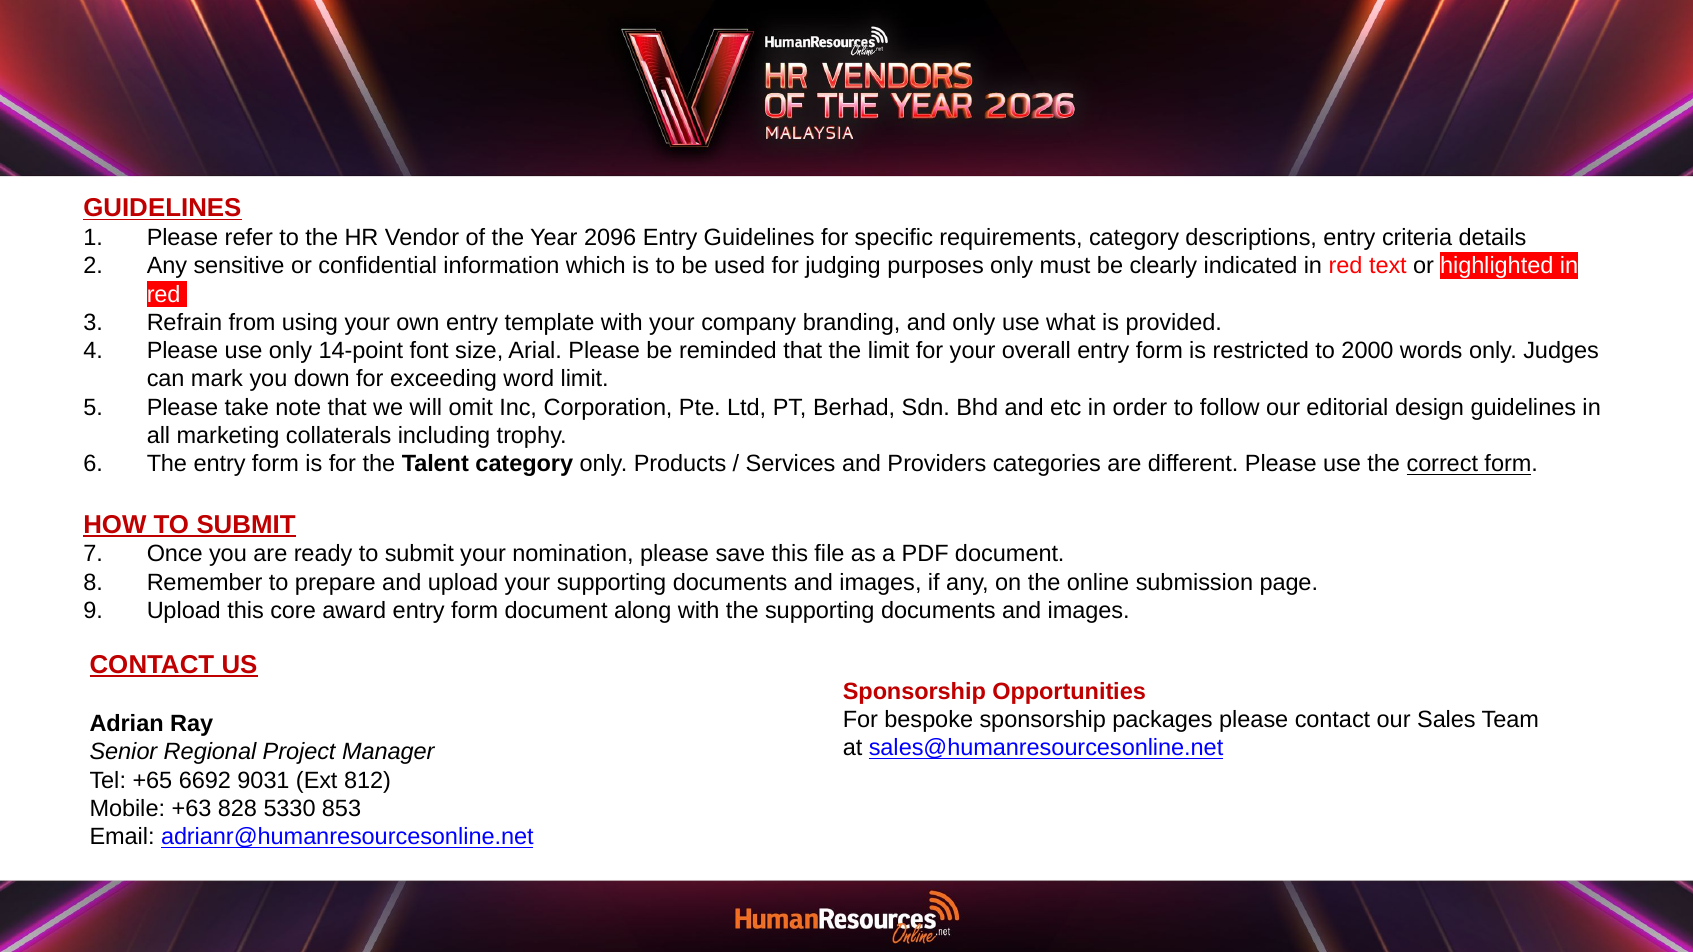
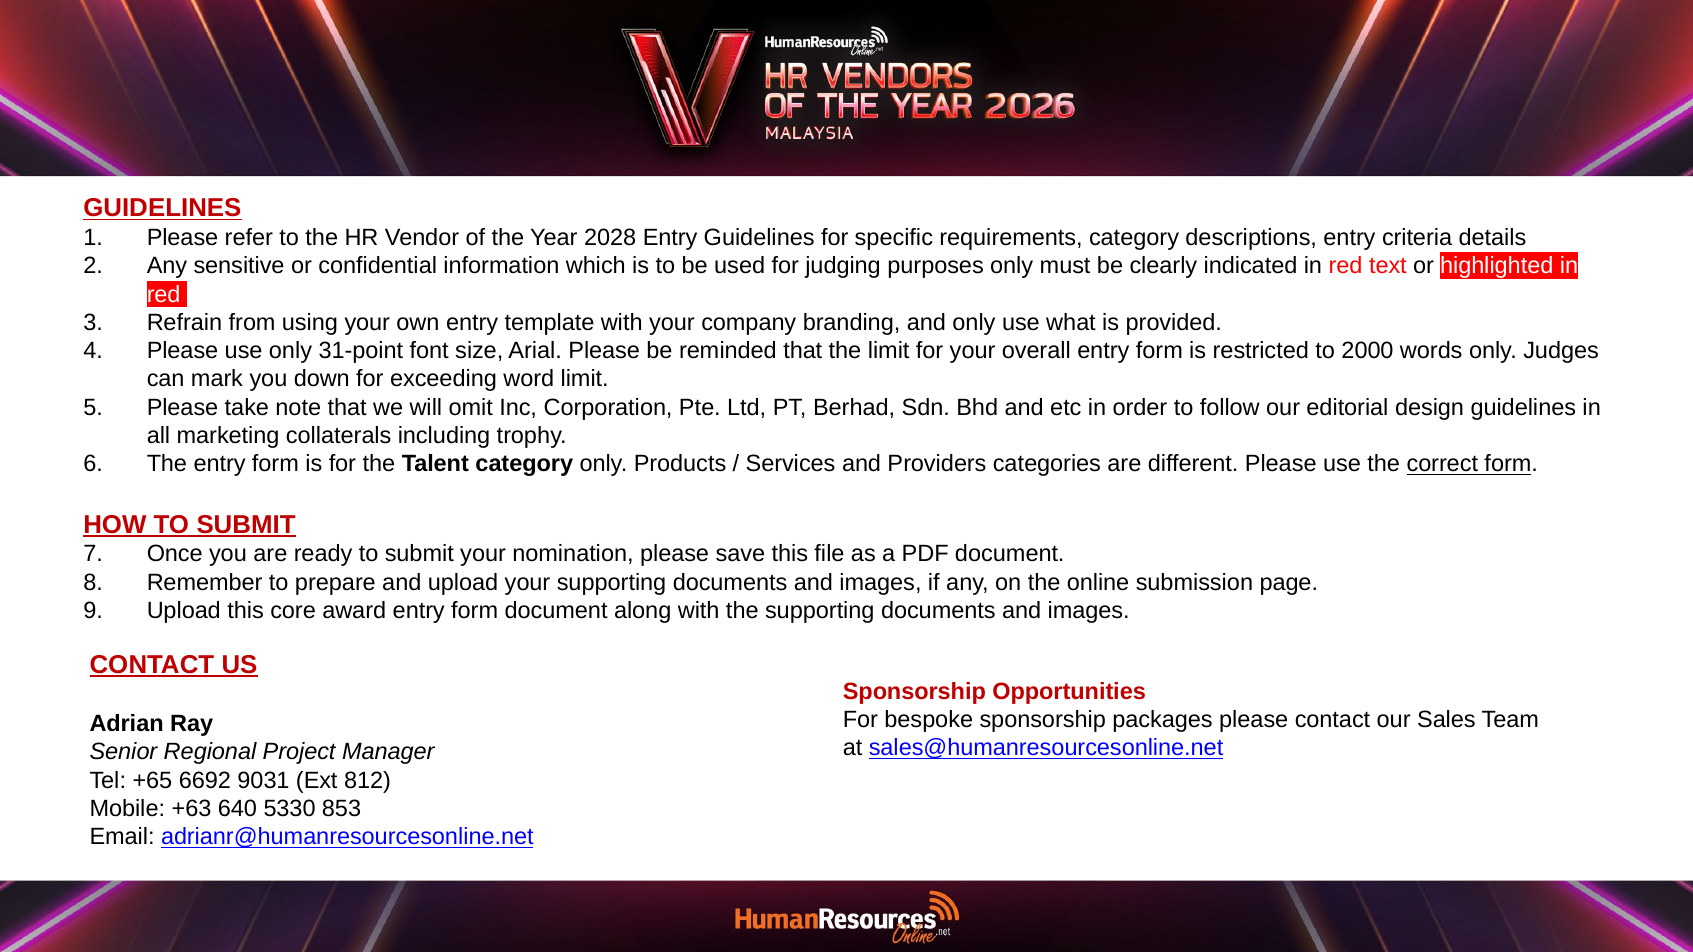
2096: 2096 -> 2028
14-point: 14-point -> 31-point
828: 828 -> 640
